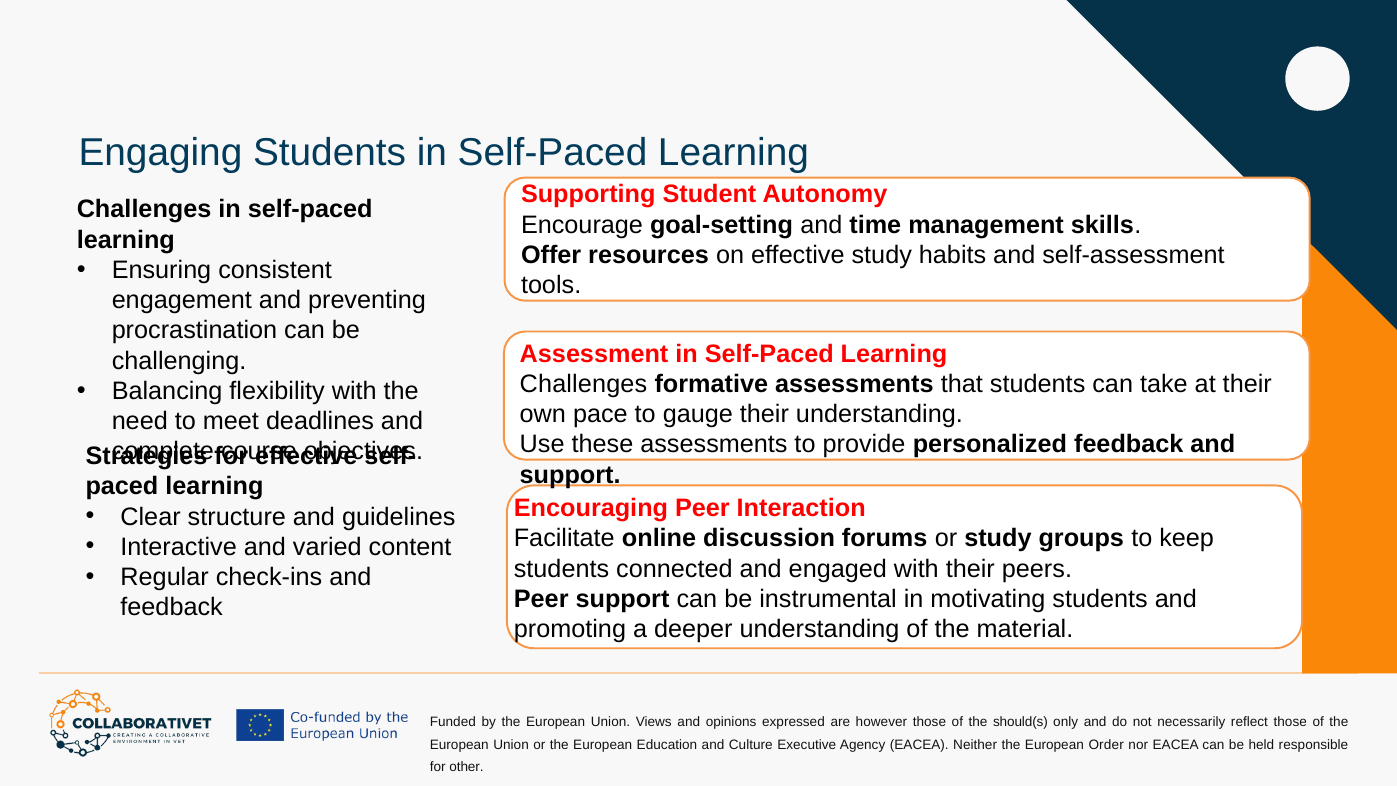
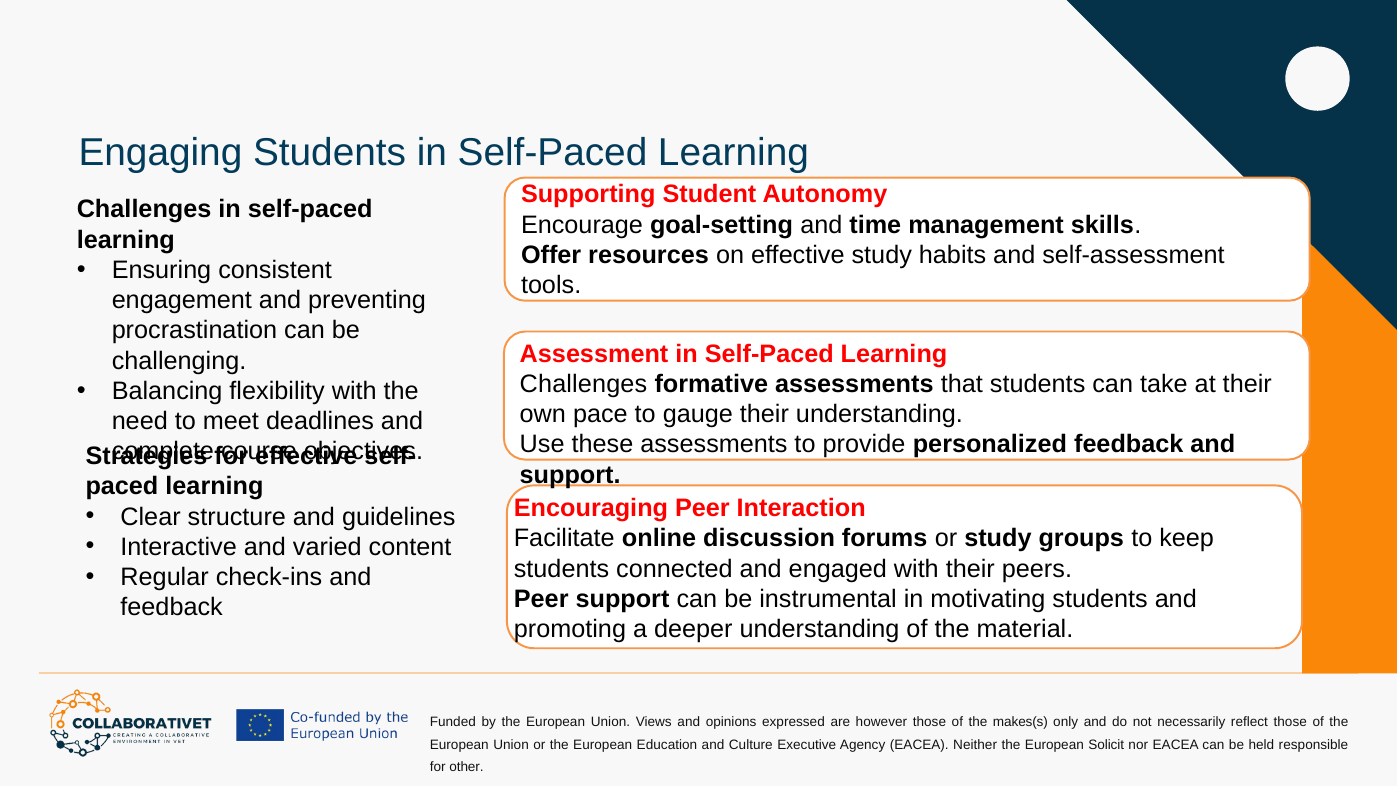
should(s: should(s -> makes(s
Order: Order -> Solicit
